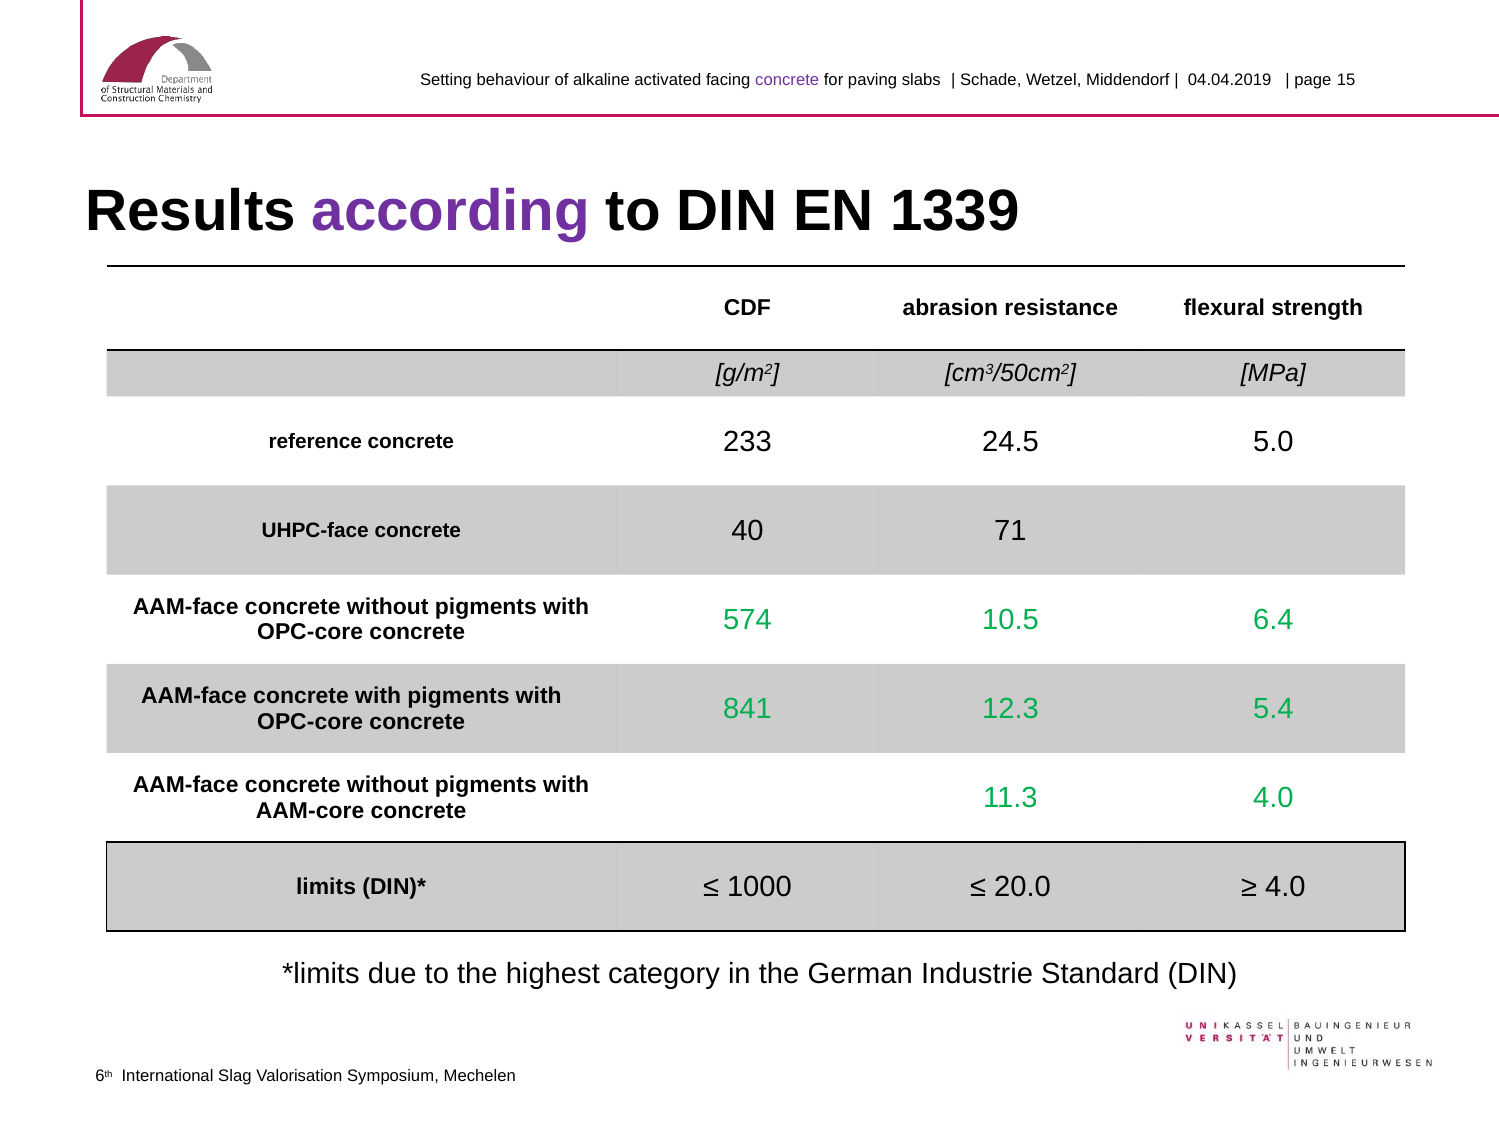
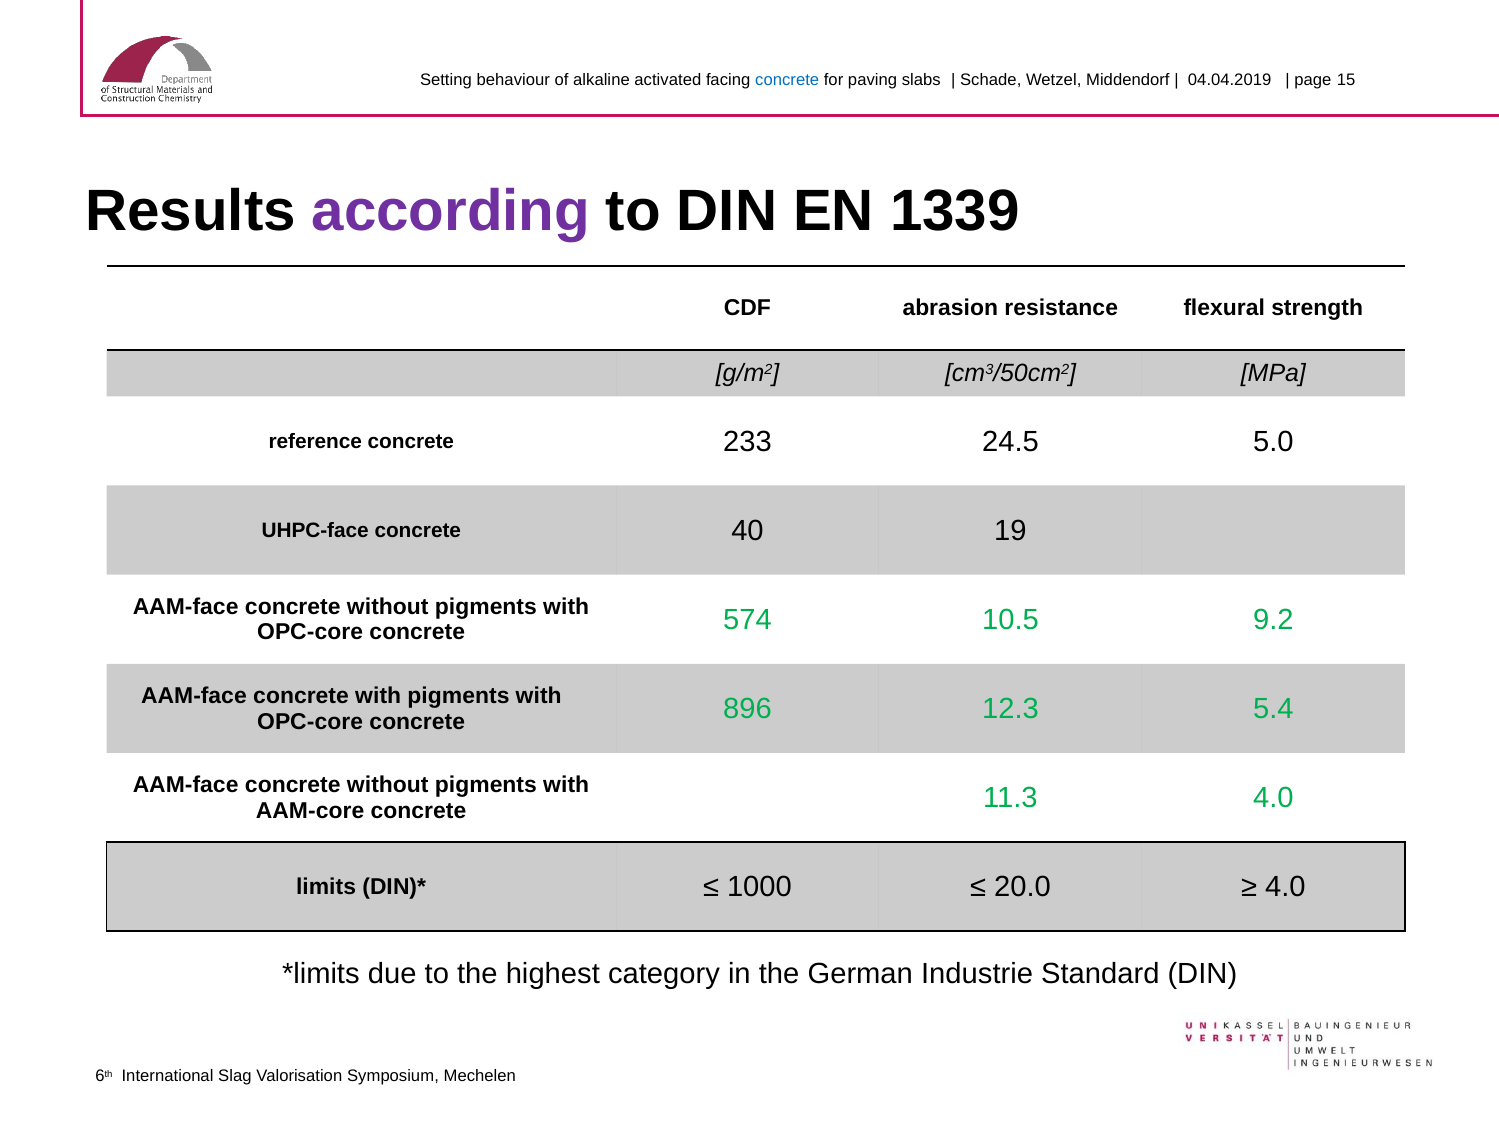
concrete at (787, 80) colour: purple -> blue
71: 71 -> 19
6.4: 6.4 -> 9.2
841: 841 -> 896
